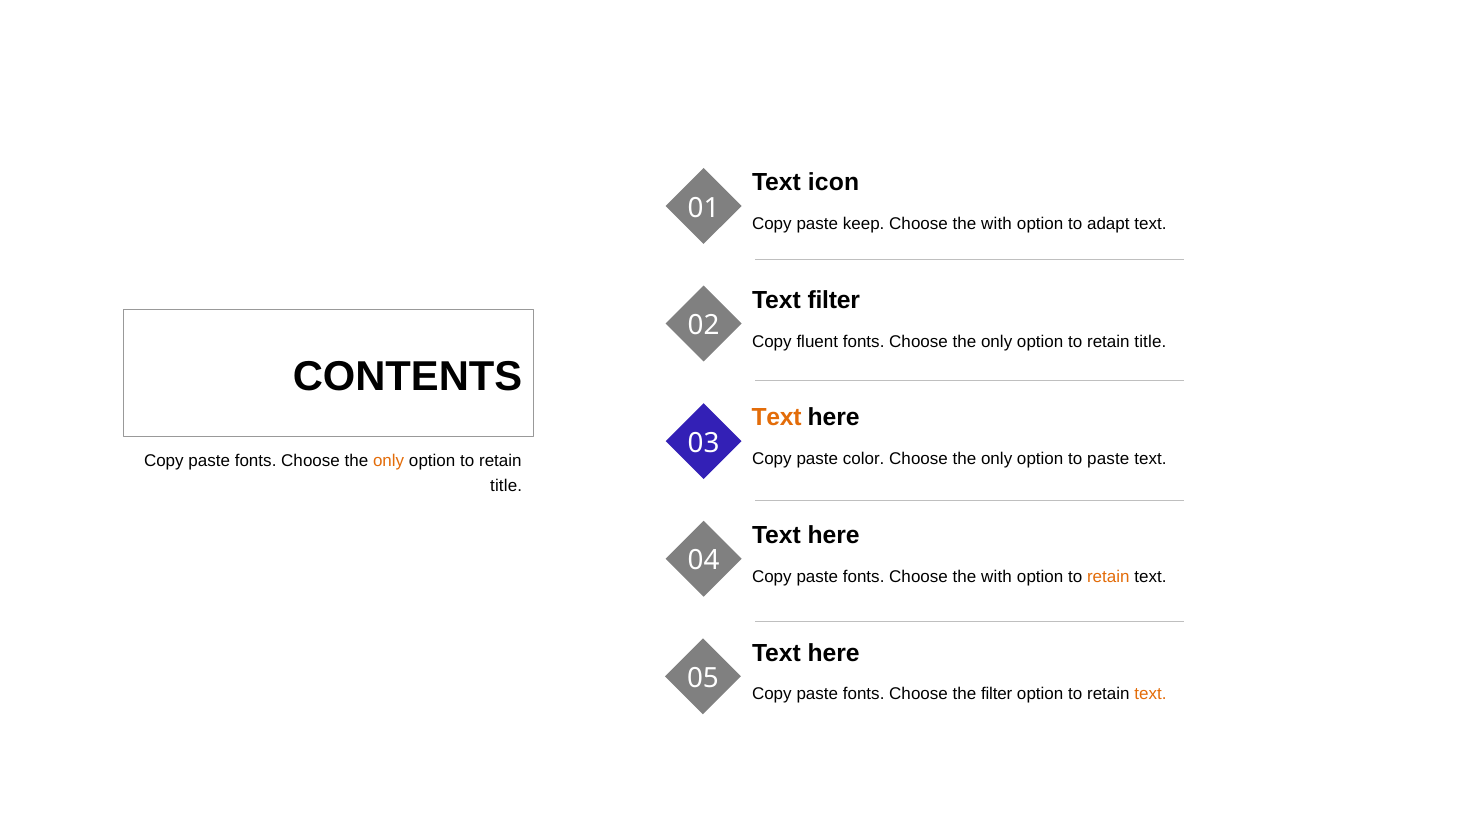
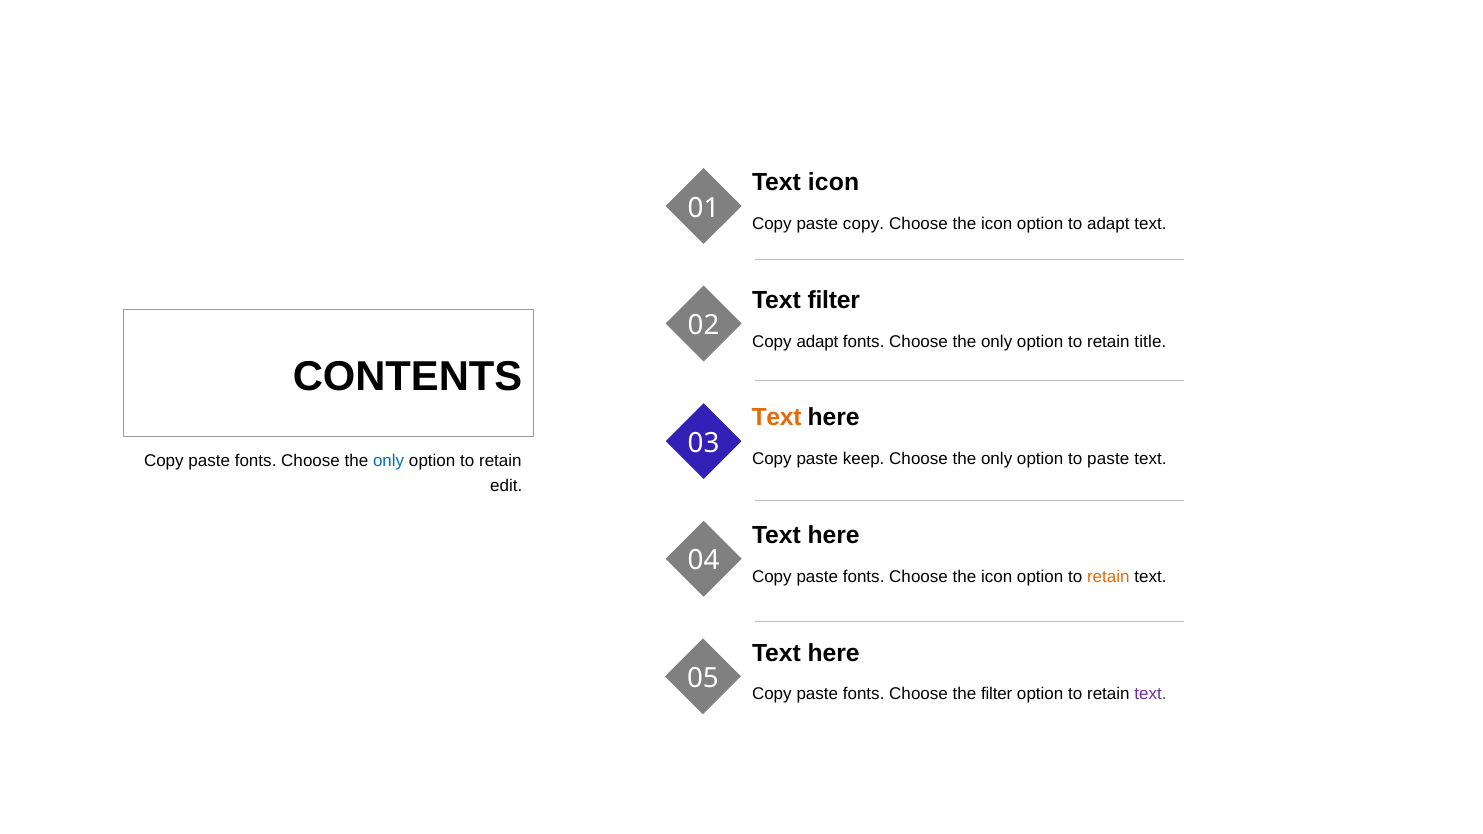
paste keep: keep -> copy
with at (997, 224): with -> icon
Copy fluent: fluent -> adapt
color: color -> keep
only at (389, 461) colour: orange -> blue
title at (506, 486): title -> edit
fonts Choose the with: with -> icon
text at (1150, 694) colour: orange -> purple
